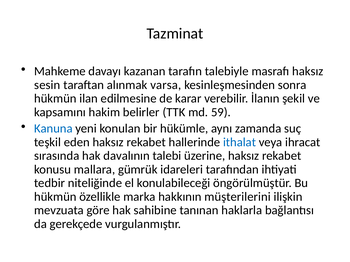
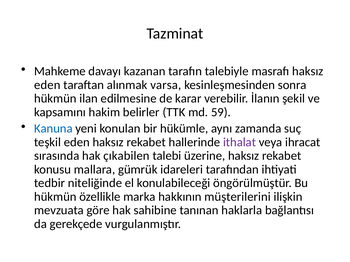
sesin at (47, 85): sesin -> eden
ithalat colour: blue -> purple
davalının: davalının -> çıkabilen
